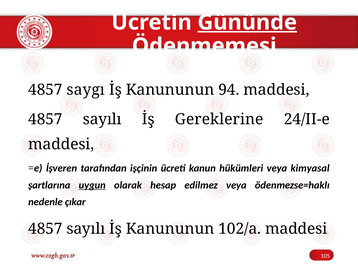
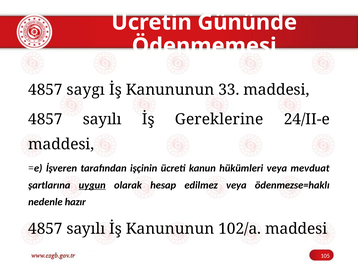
Gününde underline: present -> none
94: 94 -> 33
kimyasal: kimyasal -> mevduat
çıkar: çıkar -> hazır
